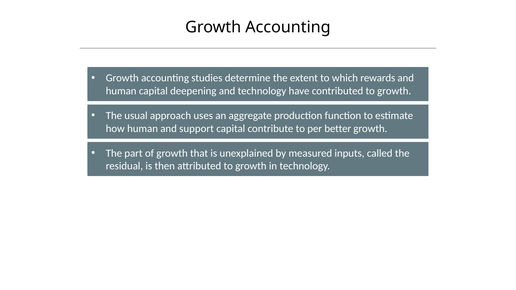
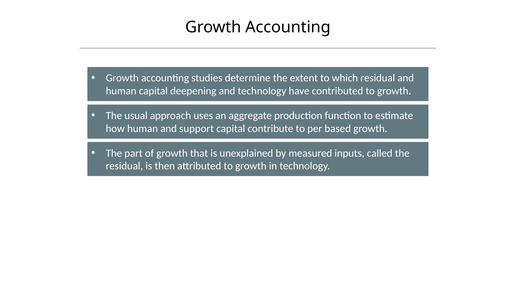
which rewards: rewards -> residual
better: better -> based
